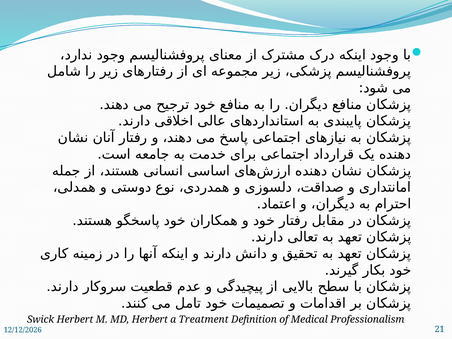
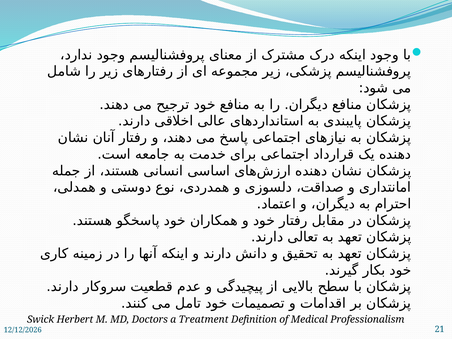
MD Herbert: Herbert -> Doctors
